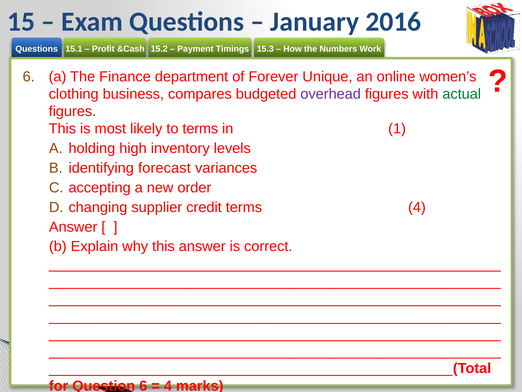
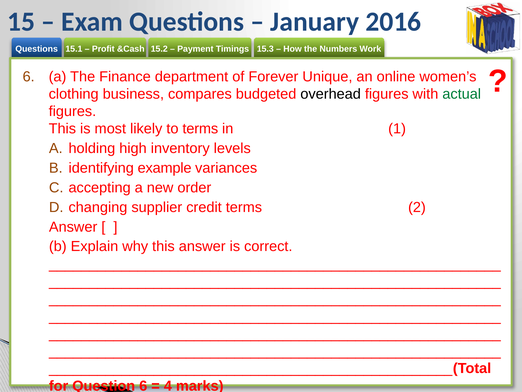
overhead colour: purple -> black
forecast: forecast -> example
terms 4: 4 -> 2
